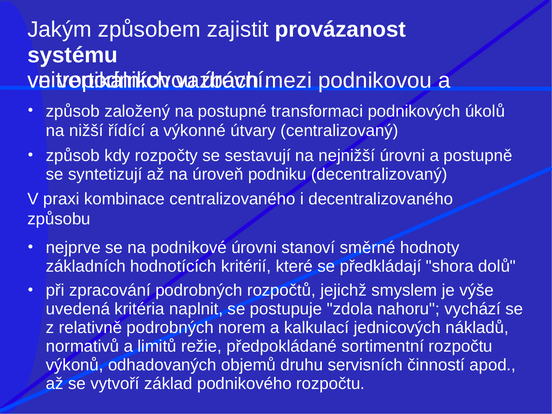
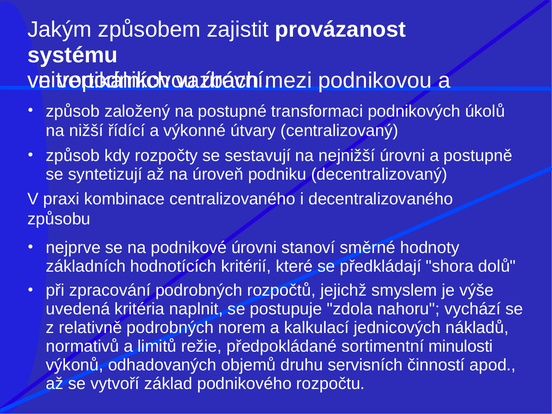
sortimentní rozpočtu: rozpočtu -> minulosti
